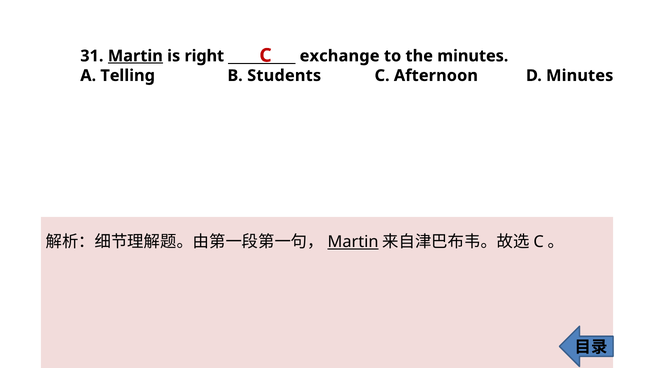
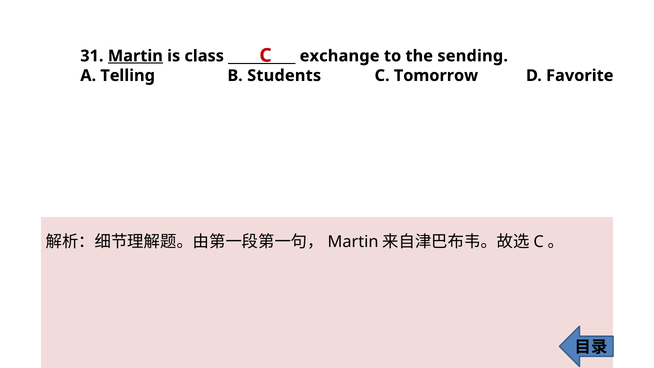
right: right -> class
the minutes: minutes -> sending
Afternoon: Afternoon -> Tomorrow
D Minutes: Minutes -> Favorite
Martin at (353, 242) underline: present -> none
